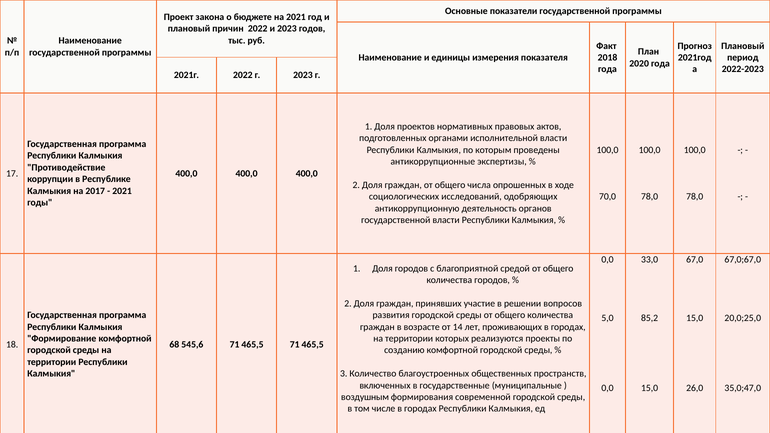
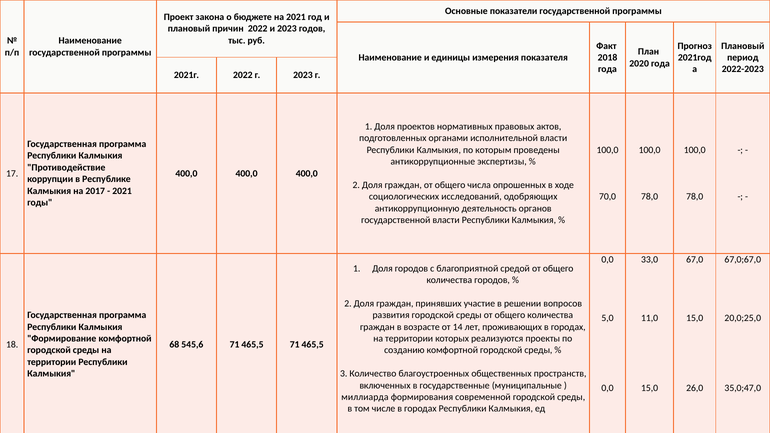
85,2: 85,2 -> 11,0
воздушным: воздушным -> миллиарда
